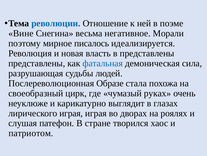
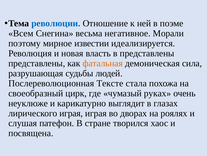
Вине: Вине -> Всем
писалось: писалось -> известии
фатальная colour: blue -> orange
Образе: Образе -> Тексте
патриотом: патриотом -> посвящена
